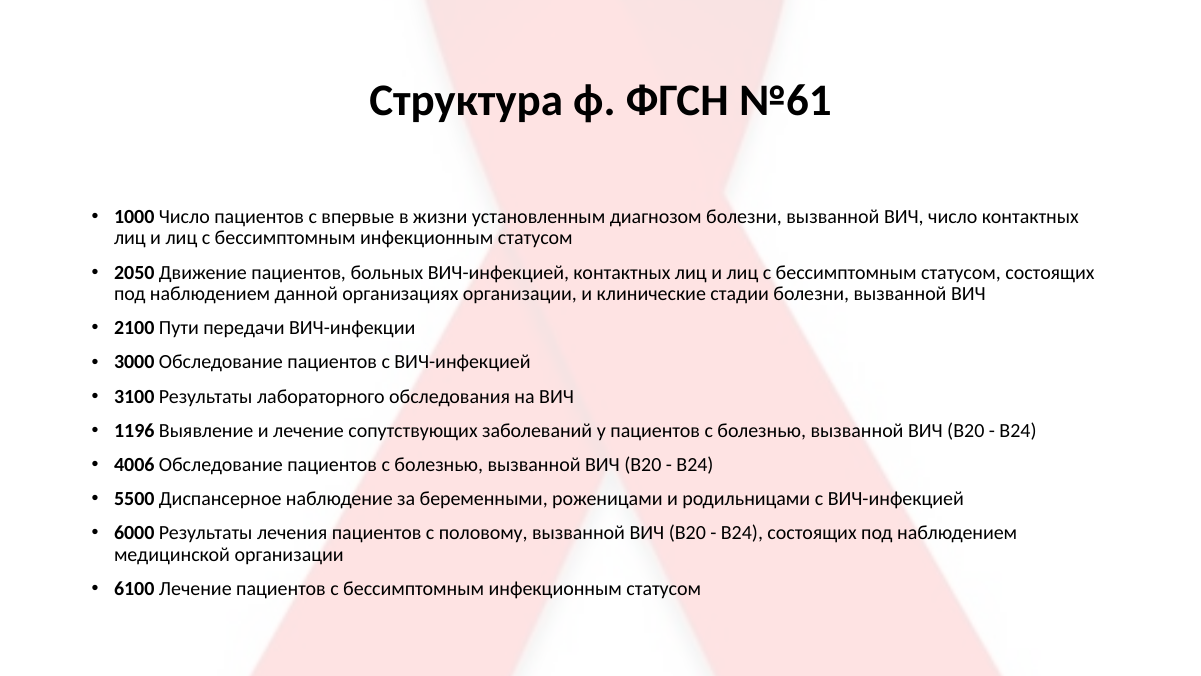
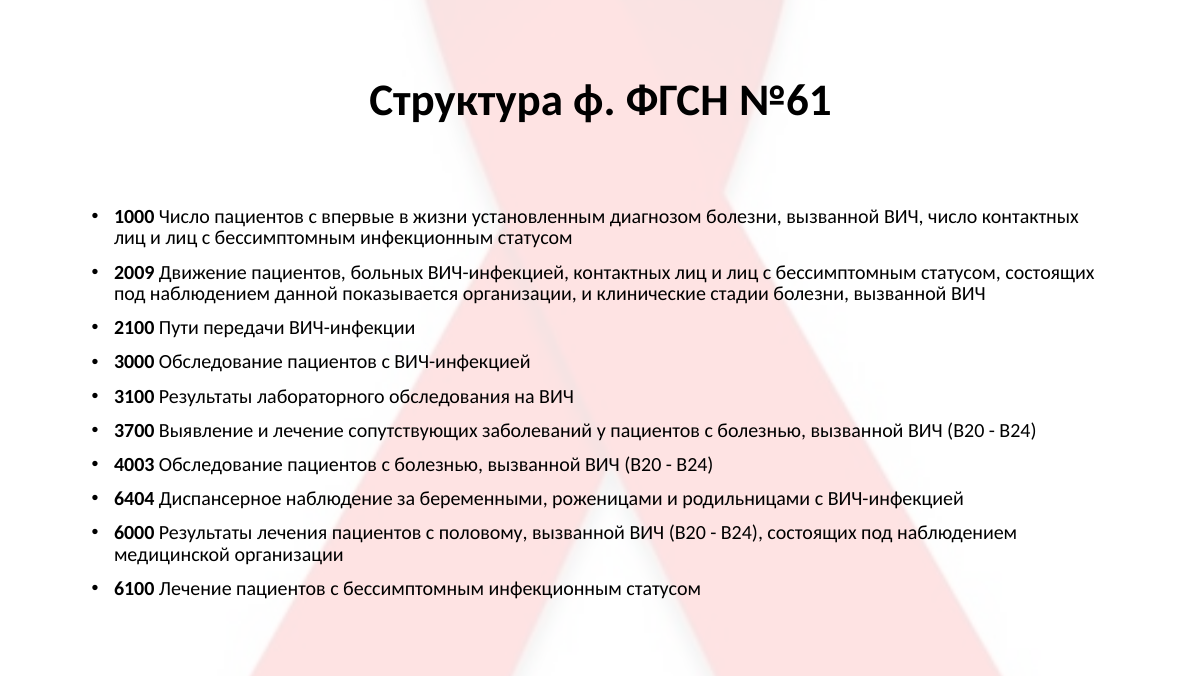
2050: 2050 -> 2009
организациях: организациях -> показывается
1196: 1196 -> 3700
4006: 4006 -> 4003
5500: 5500 -> 6404
